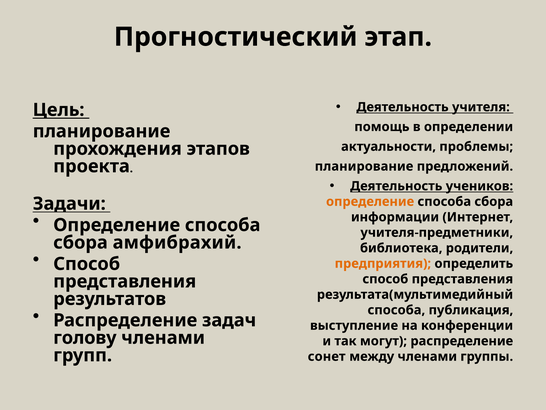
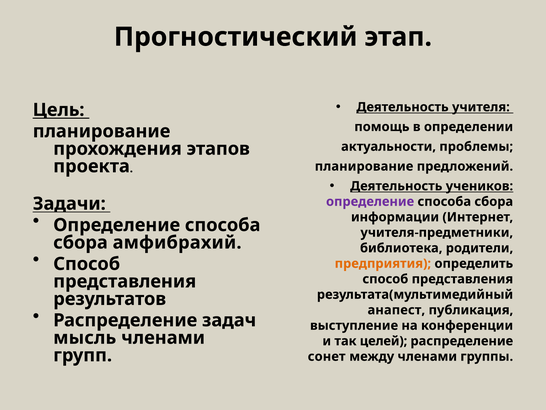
определение at (370, 201) colour: orange -> purple
способа at (396, 310): способа -> анапест
голову: голову -> мысль
могут: могут -> целей
